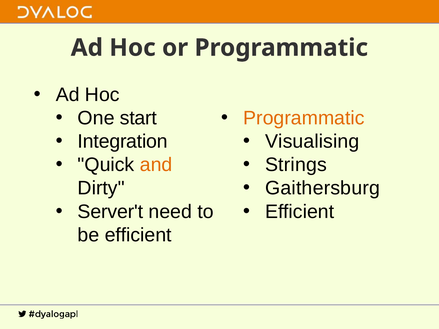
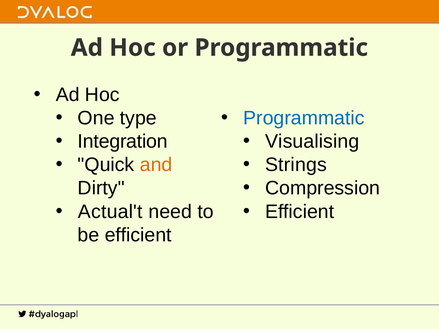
start: start -> type
Programmatic at (304, 118) colour: orange -> blue
Gaithersburg: Gaithersburg -> Compression
Server't: Server't -> Actual't
